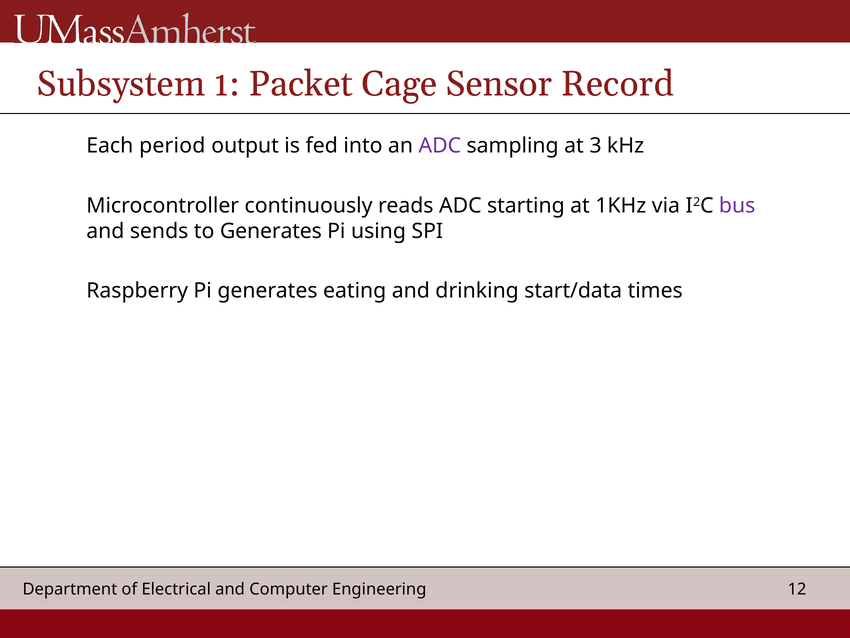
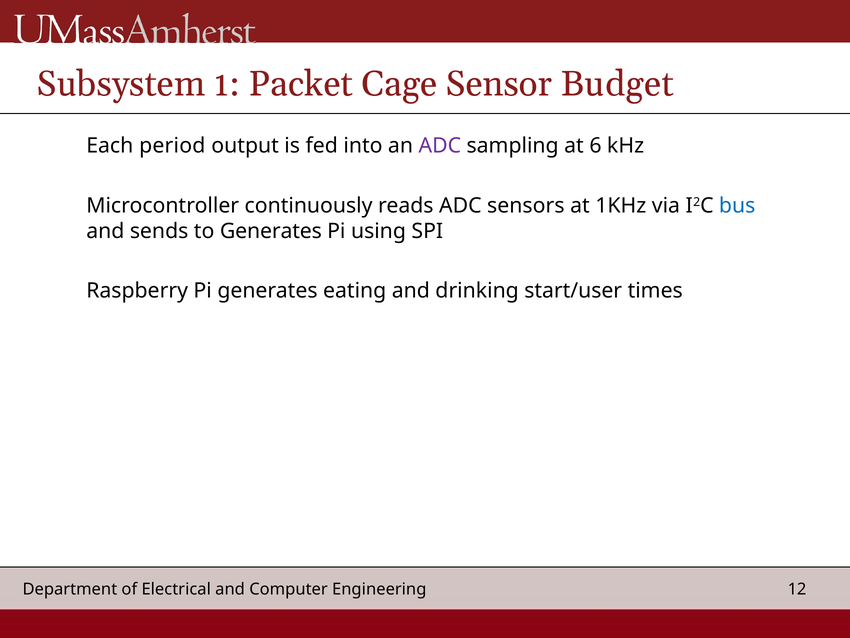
Record: Record -> Budget
3: 3 -> 6
starting: starting -> sensors
bus colour: purple -> blue
start/data: start/data -> start/user
